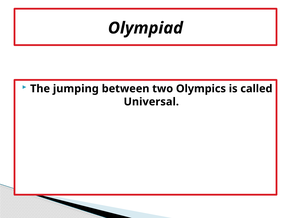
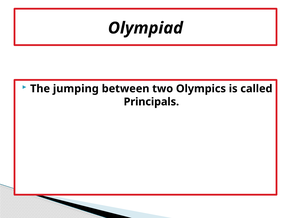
Universal: Universal -> Principals
